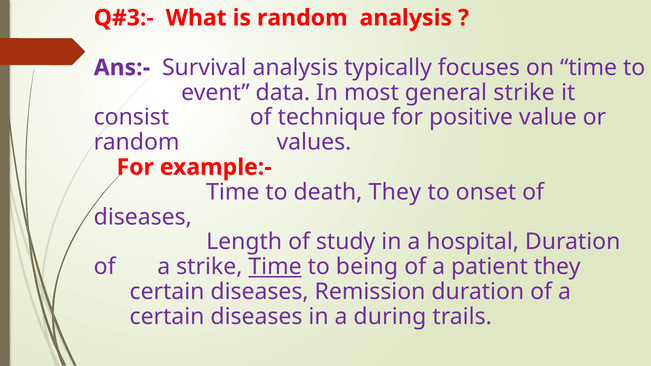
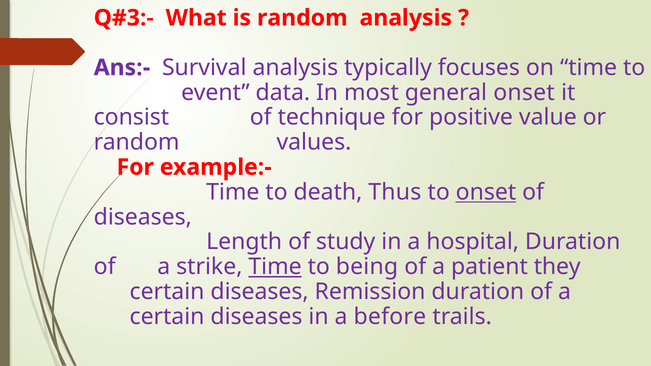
general strike: strike -> onset
death They: They -> Thus
onset at (486, 192) underline: none -> present
during: during -> before
